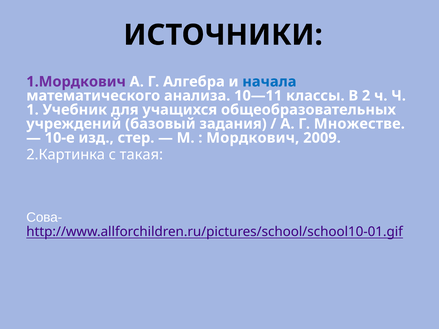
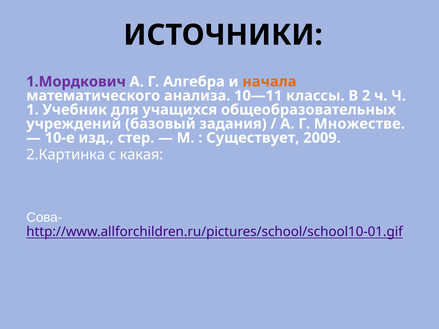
начала colour: blue -> orange
Мордкович: Мордкович -> Существует
такая: такая -> какая
